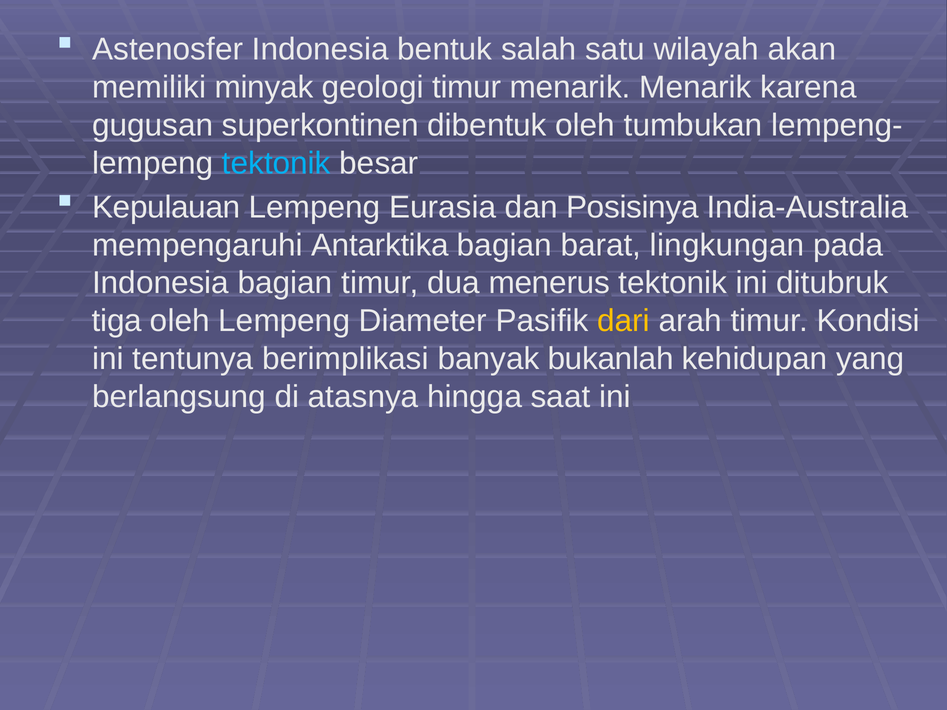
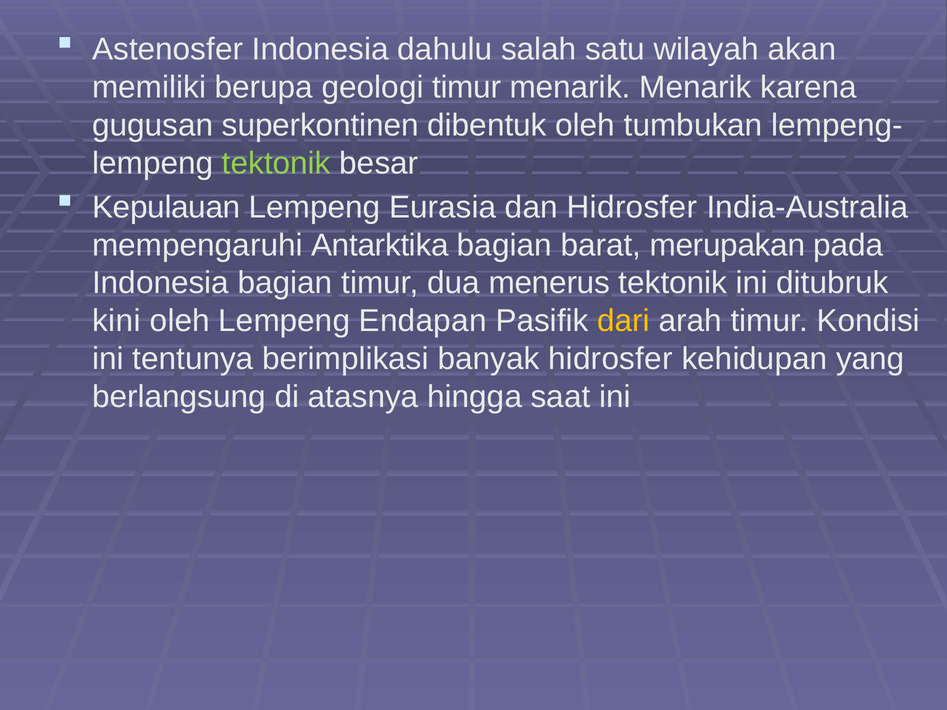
bentuk: bentuk -> dahulu
minyak: minyak -> berupa
tektonik at (276, 163) colour: light blue -> light green
dan Posisinya: Posisinya -> Hidrosfer
lingkungan: lingkungan -> merupakan
tiga: tiga -> kini
Diameter: Diameter -> Endapan
banyak bukanlah: bukanlah -> hidrosfer
